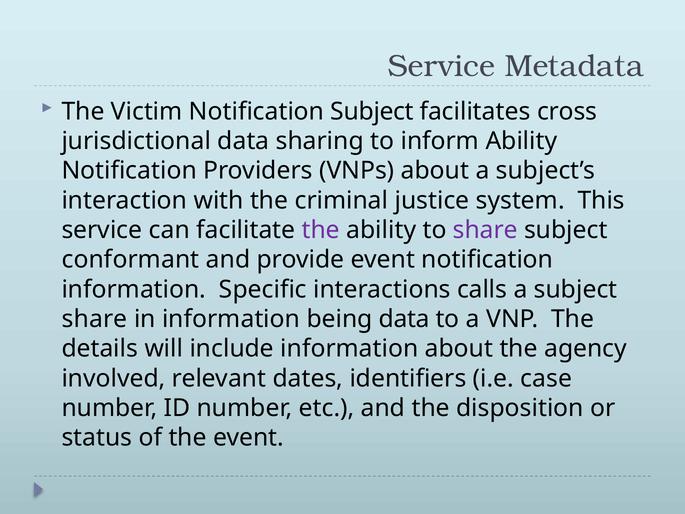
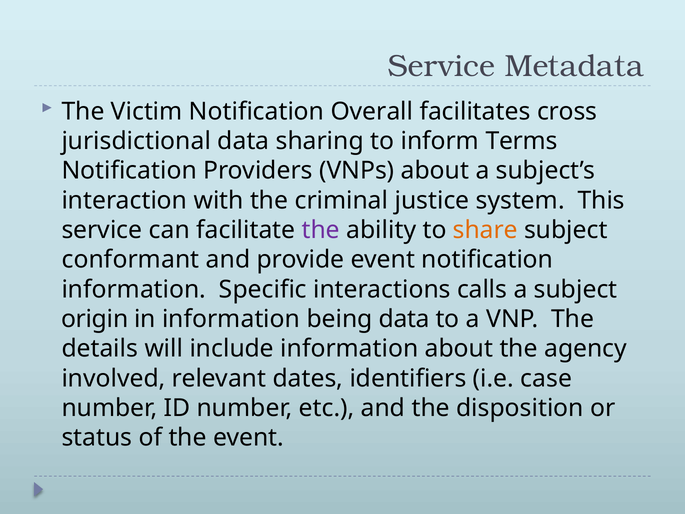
Notification Subject: Subject -> Overall
inform Ability: Ability -> Terms
share at (485, 230) colour: purple -> orange
share at (94, 319): share -> origin
